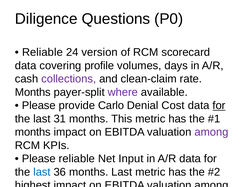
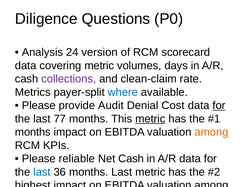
Reliable at (42, 52): Reliable -> Analysis
covering profile: profile -> metric
Months at (33, 92): Months -> Metrics
where colour: purple -> blue
Carlo: Carlo -> Audit
31: 31 -> 77
metric at (150, 119) underline: none -> present
among at (211, 132) colour: purple -> orange
Net Input: Input -> Cash
